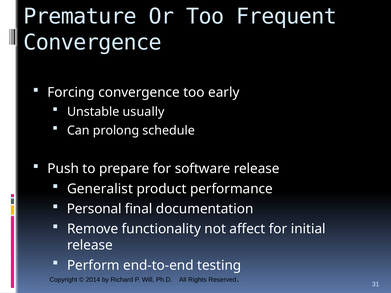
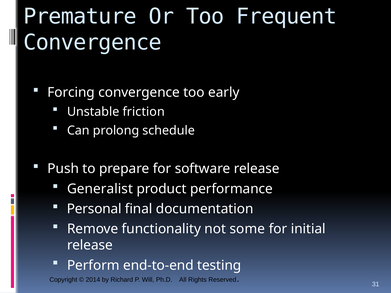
usually: usually -> friction
affect: affect -> some
